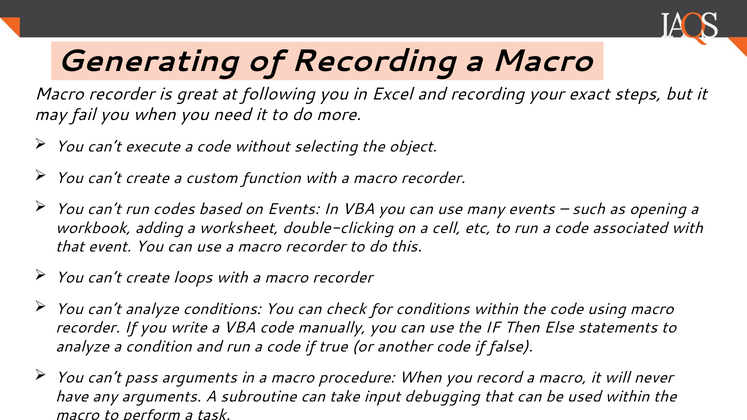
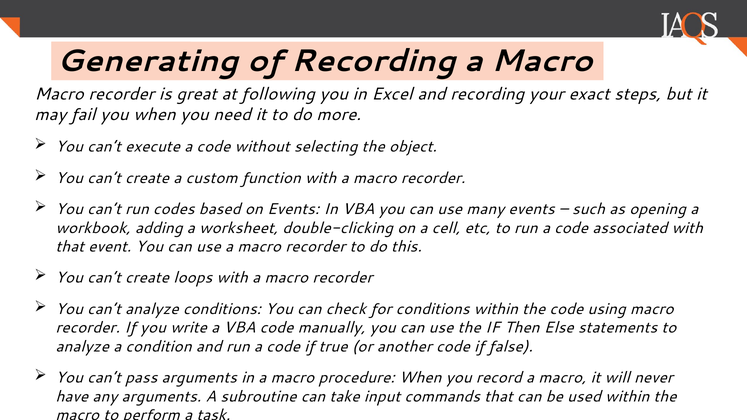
debugging: debugging -> commands
